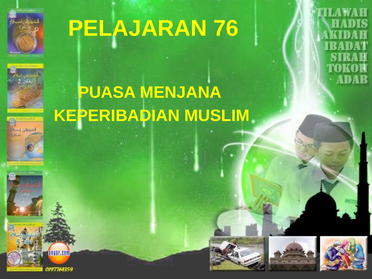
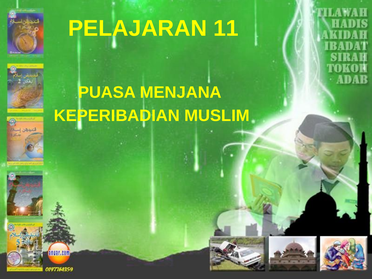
76: 76 -> 11
